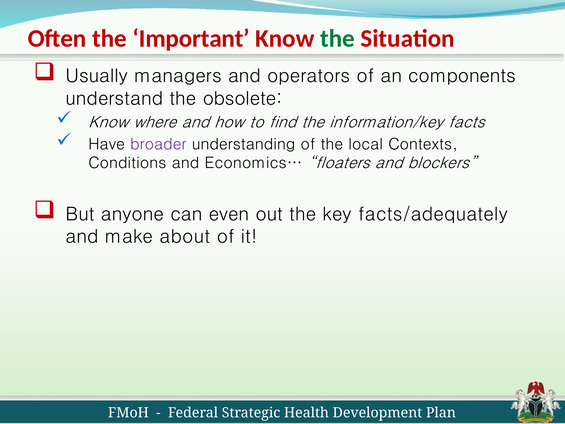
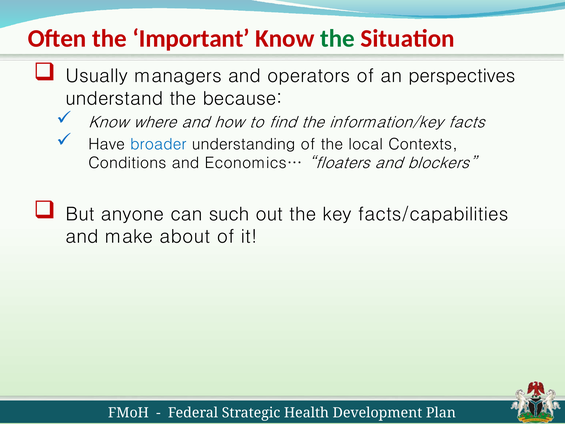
components: components -> perspectives
obsolete: obsolete -> because
broader colour: purple -> blue
even: even -> such
facts/adequately: facts/adequately -> facts/capabilities
